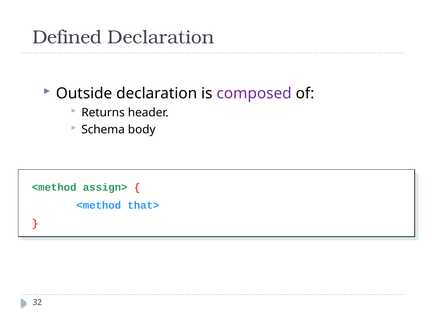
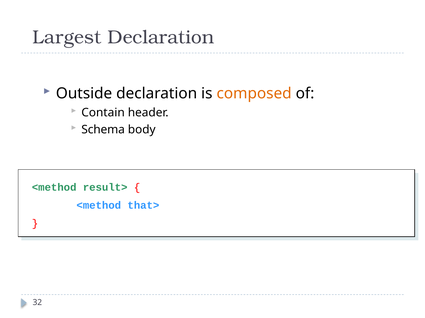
Defined: Defined -> Largest
composed colour: purple -> orange
Returns: Returns -> Contain
assign>: assign> -> result>
